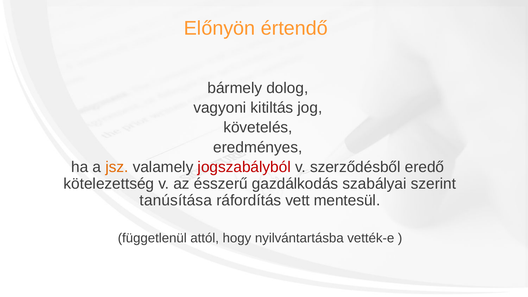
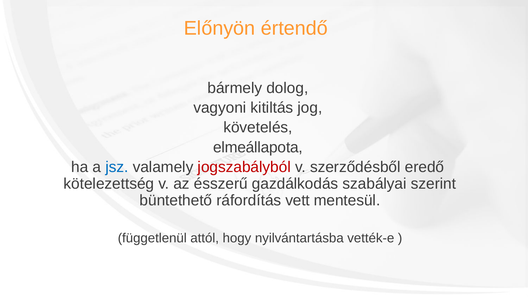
eredményes: eredményes -> elmeállapota
jsz colour: orange -> blue
tanúsítása: tanúsítása -> büntethető
